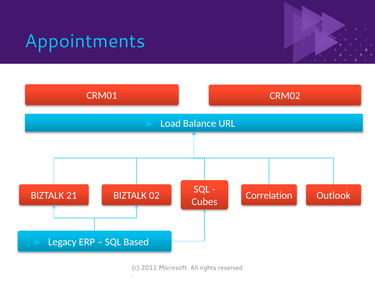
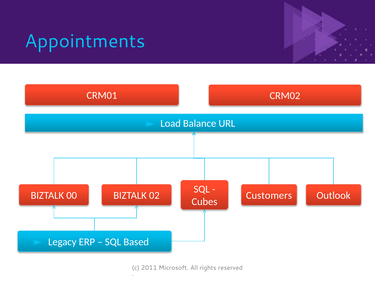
21: 21 -> 00
Correlation: Correlation -> Customers
